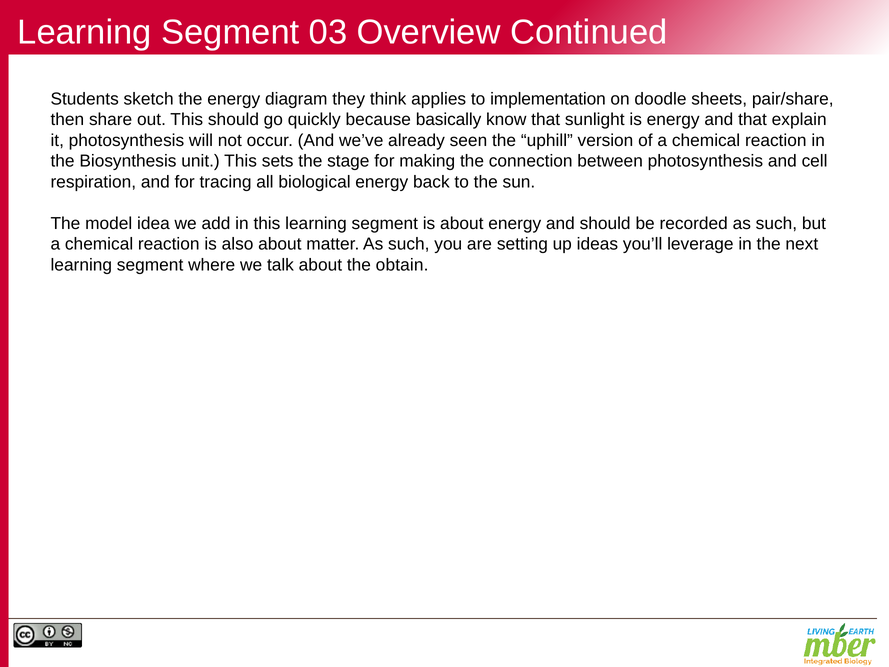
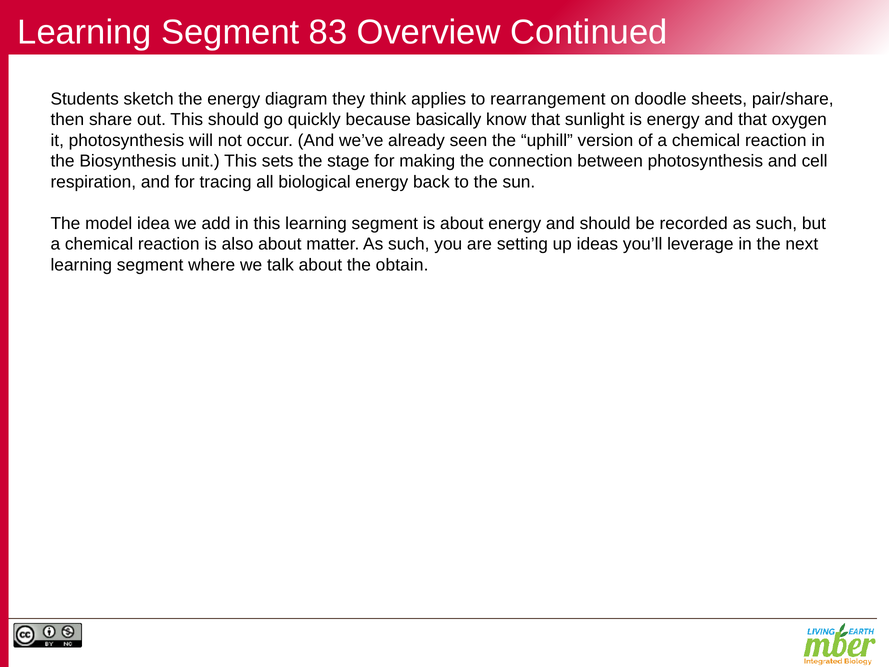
03: 03 -> 83
implementation: implementation -> rearrangement
explain: explain -> oxygen
